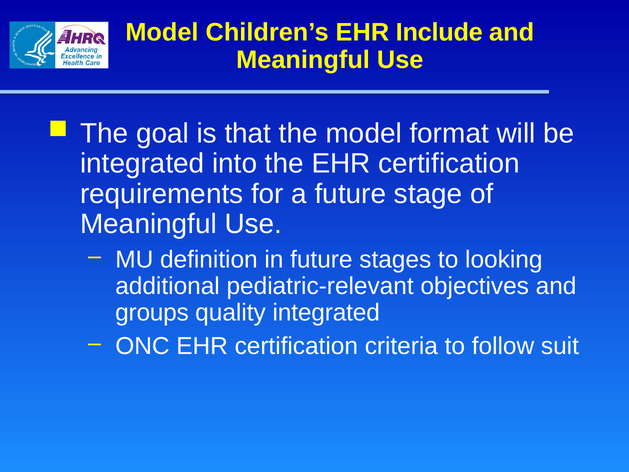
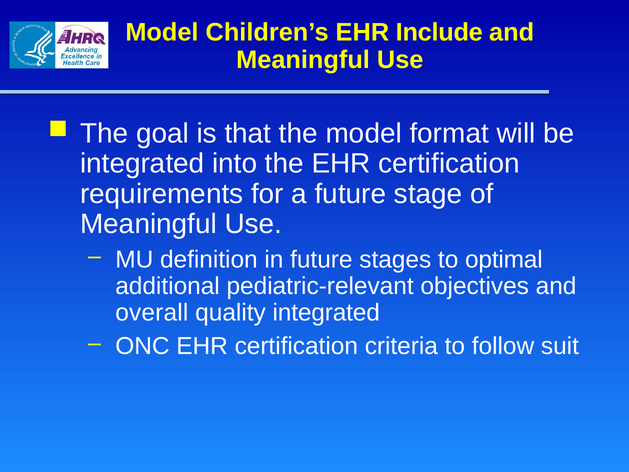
looking: looking -> optimal
groups: groups -> overall
